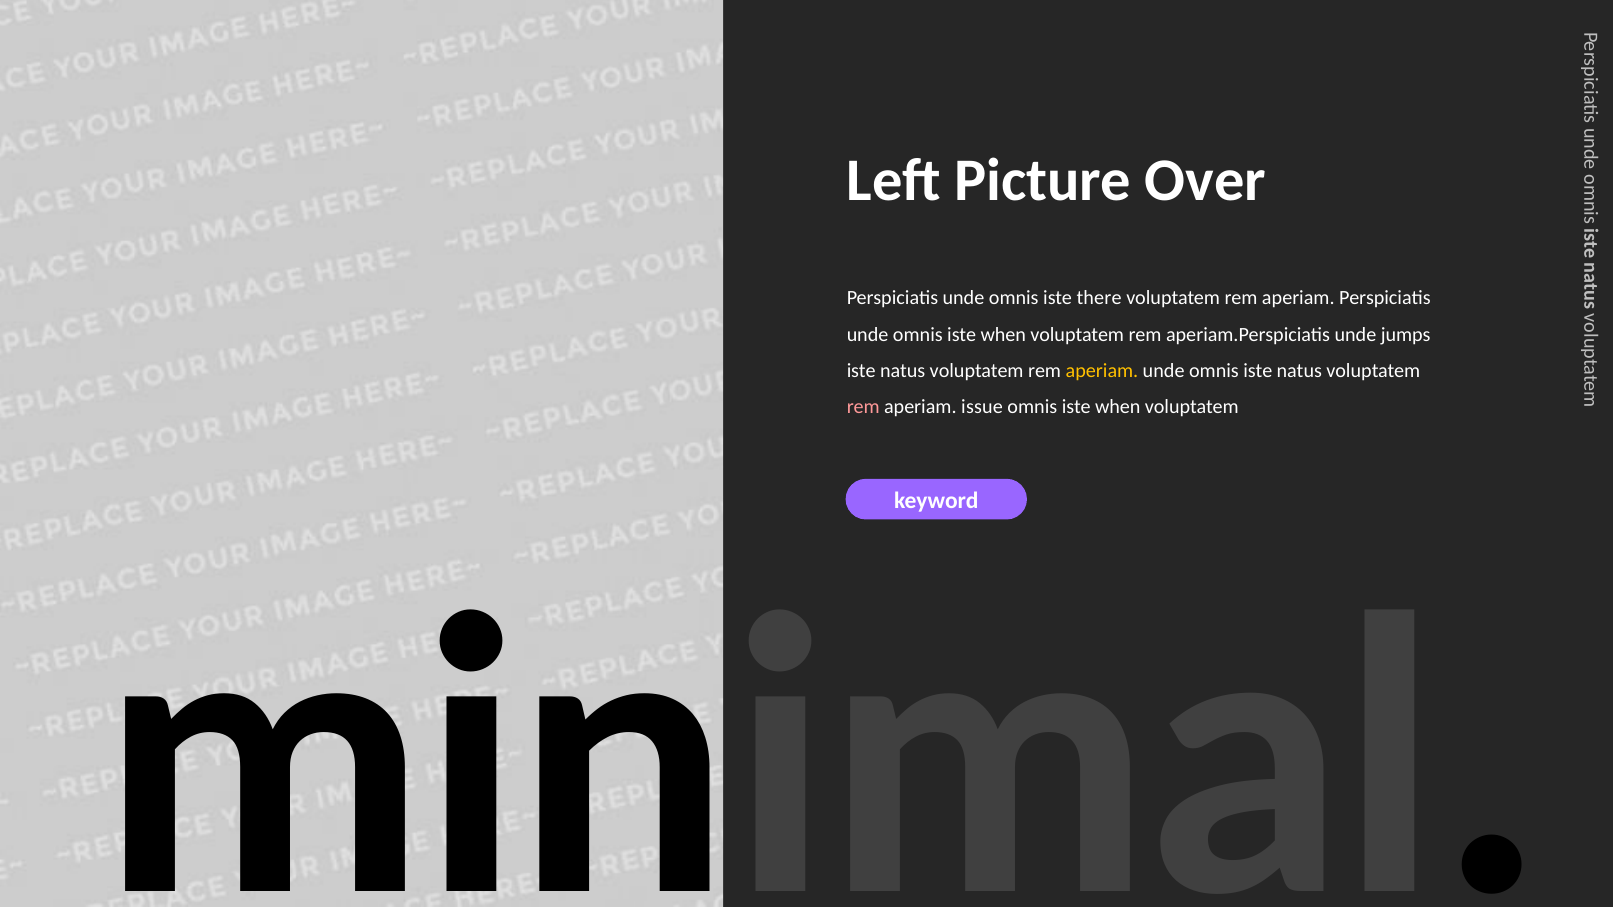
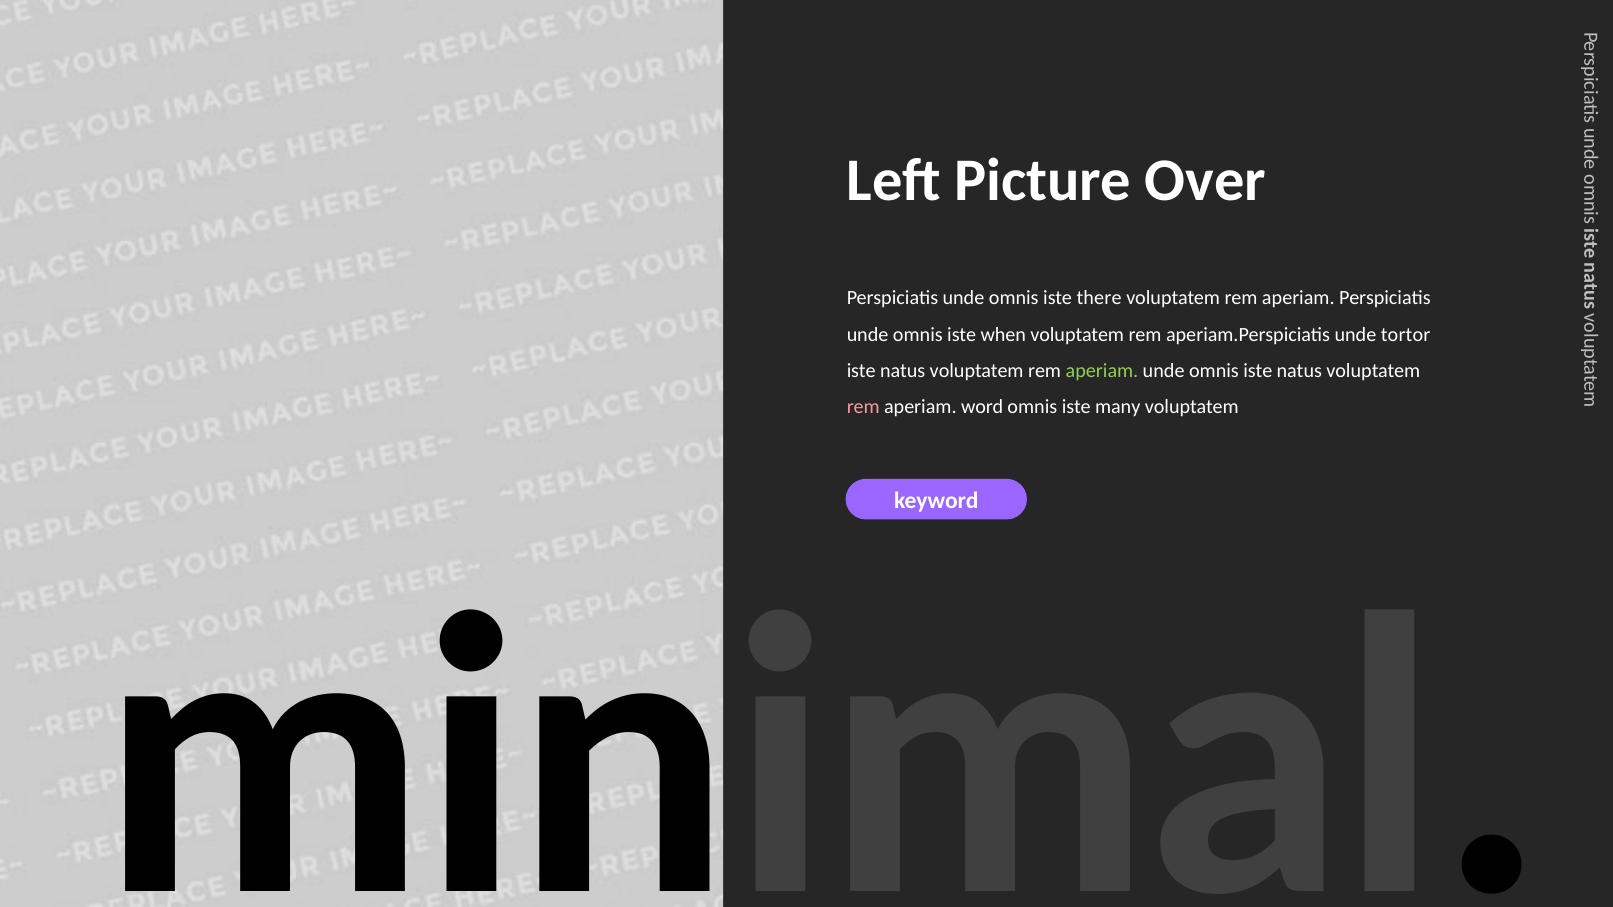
jumps: jumps -> tortor
aperiam at (1102, 371) colour: yellow -> light green
issue: issue -> word
when at (1118, 407): when -> many
